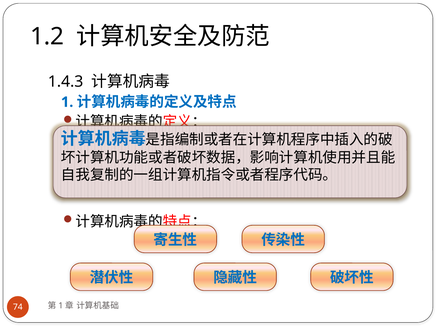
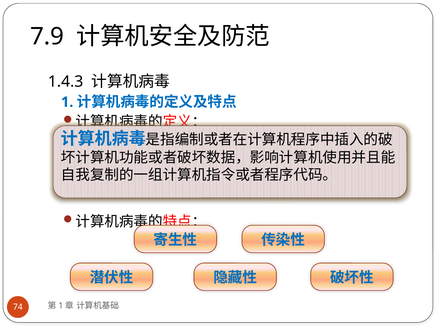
1.2: 1.2 -> 7.9
